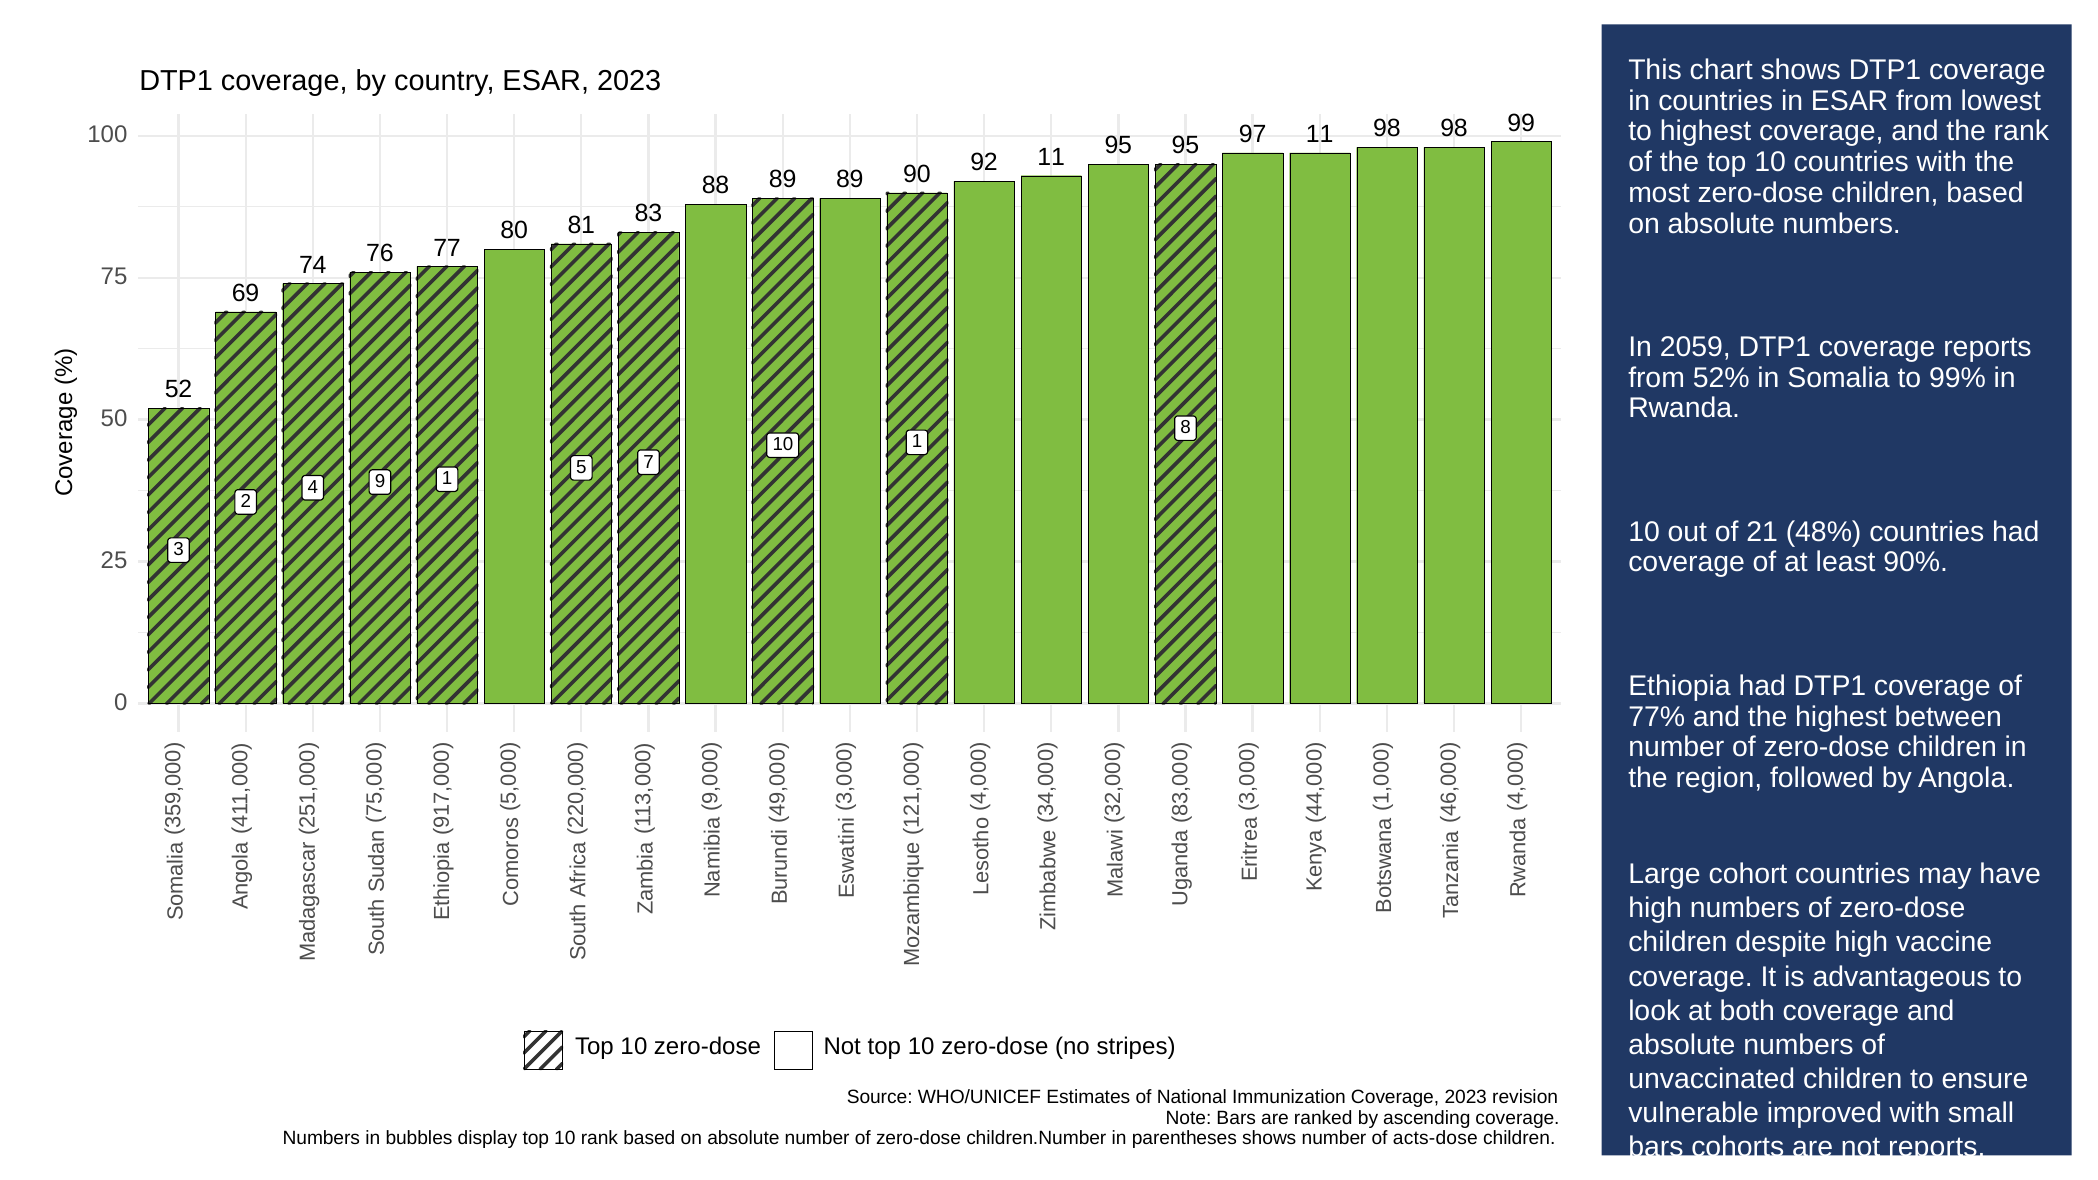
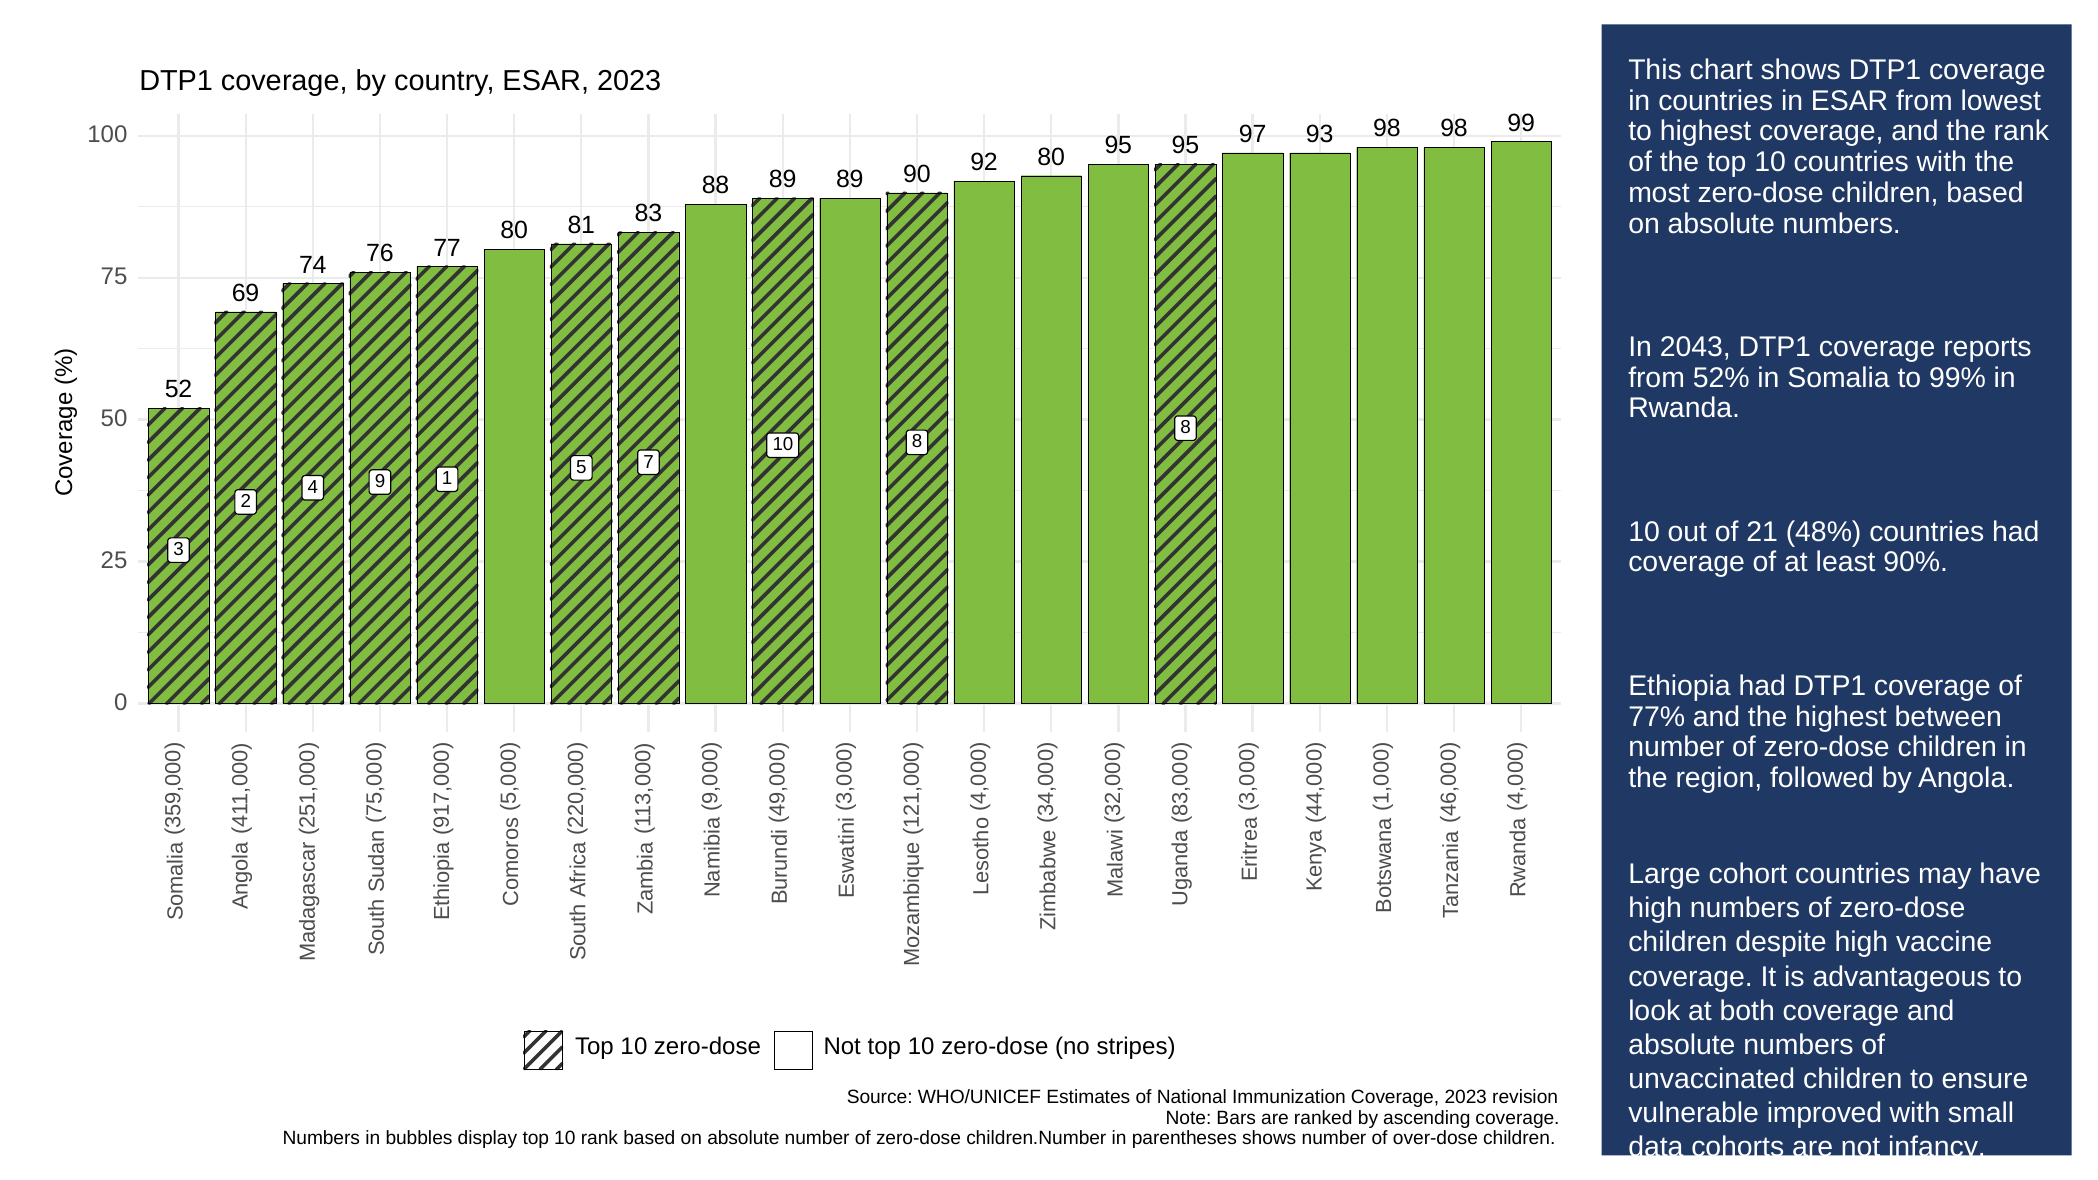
95 11: 11 -> 93
92 11: 11 -> 80
2059: 2059 -> 2043
10 1: 1 -> 8
acts-dose: acts-dose -> over-dose
bars at (1656, 1147): bars -> data
not reports: reports -> infancy
